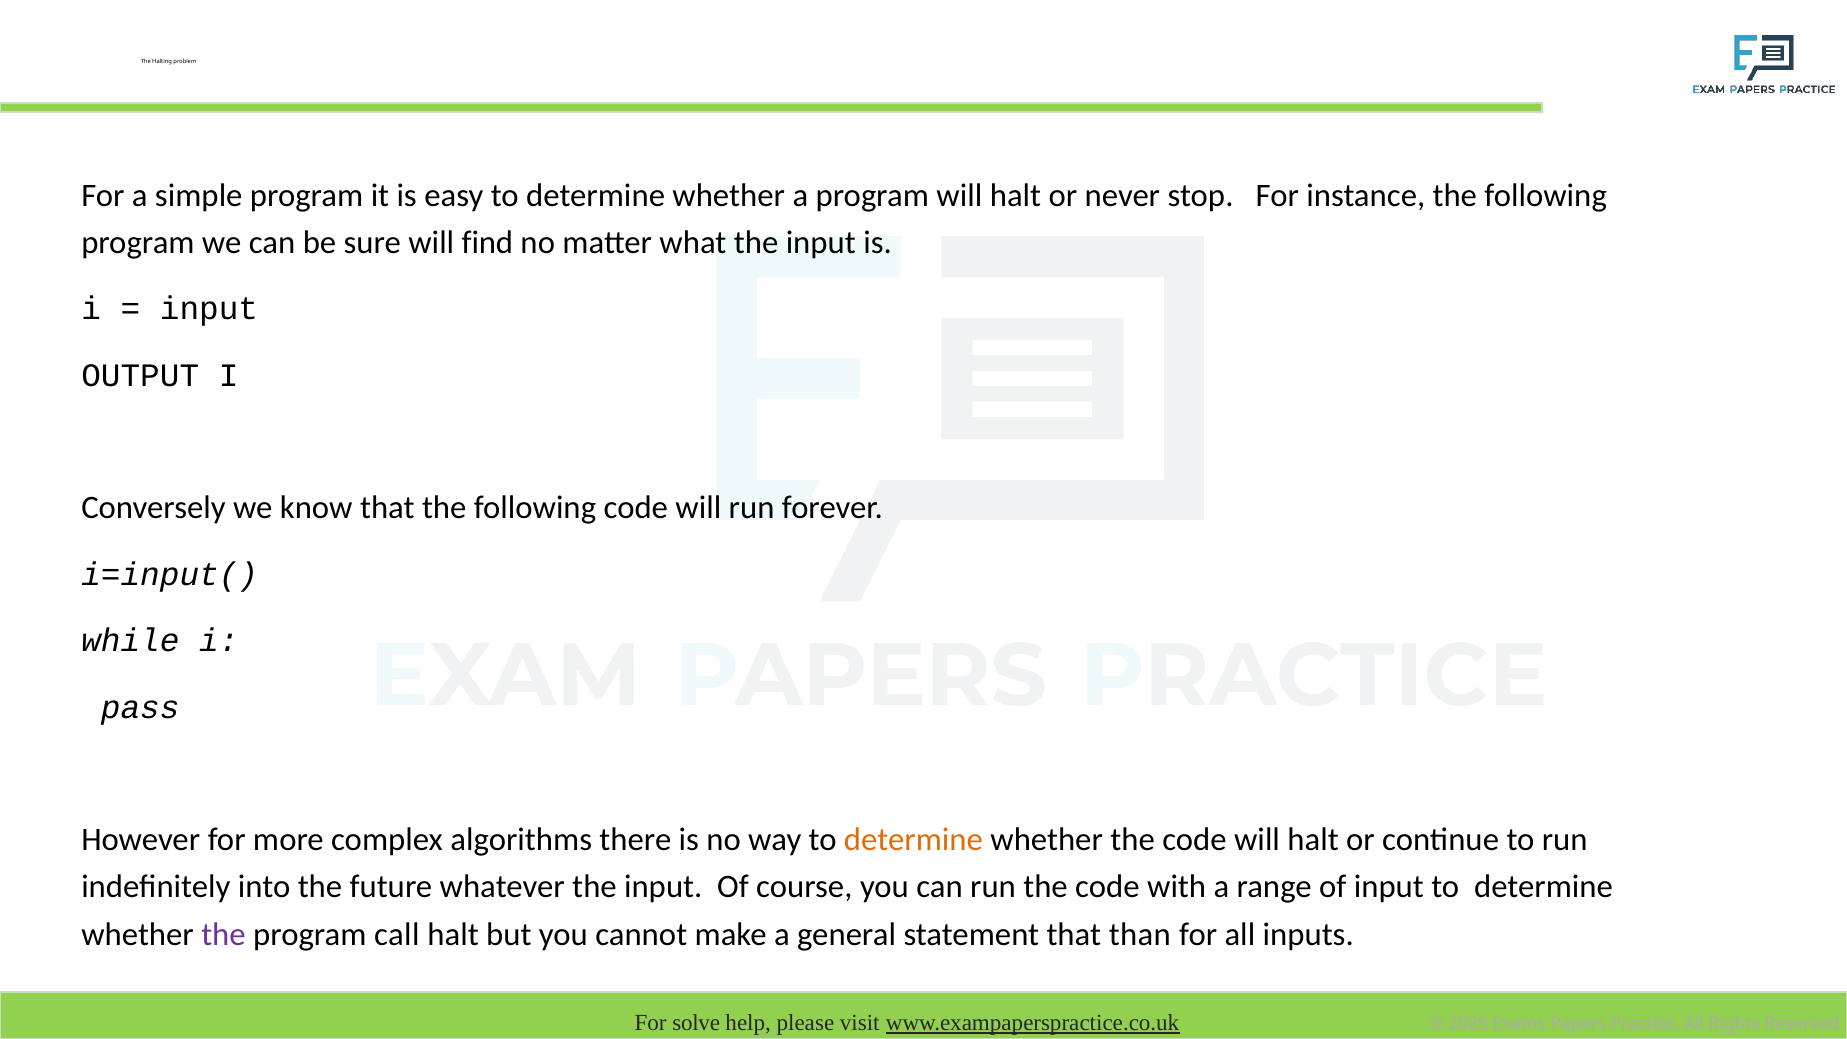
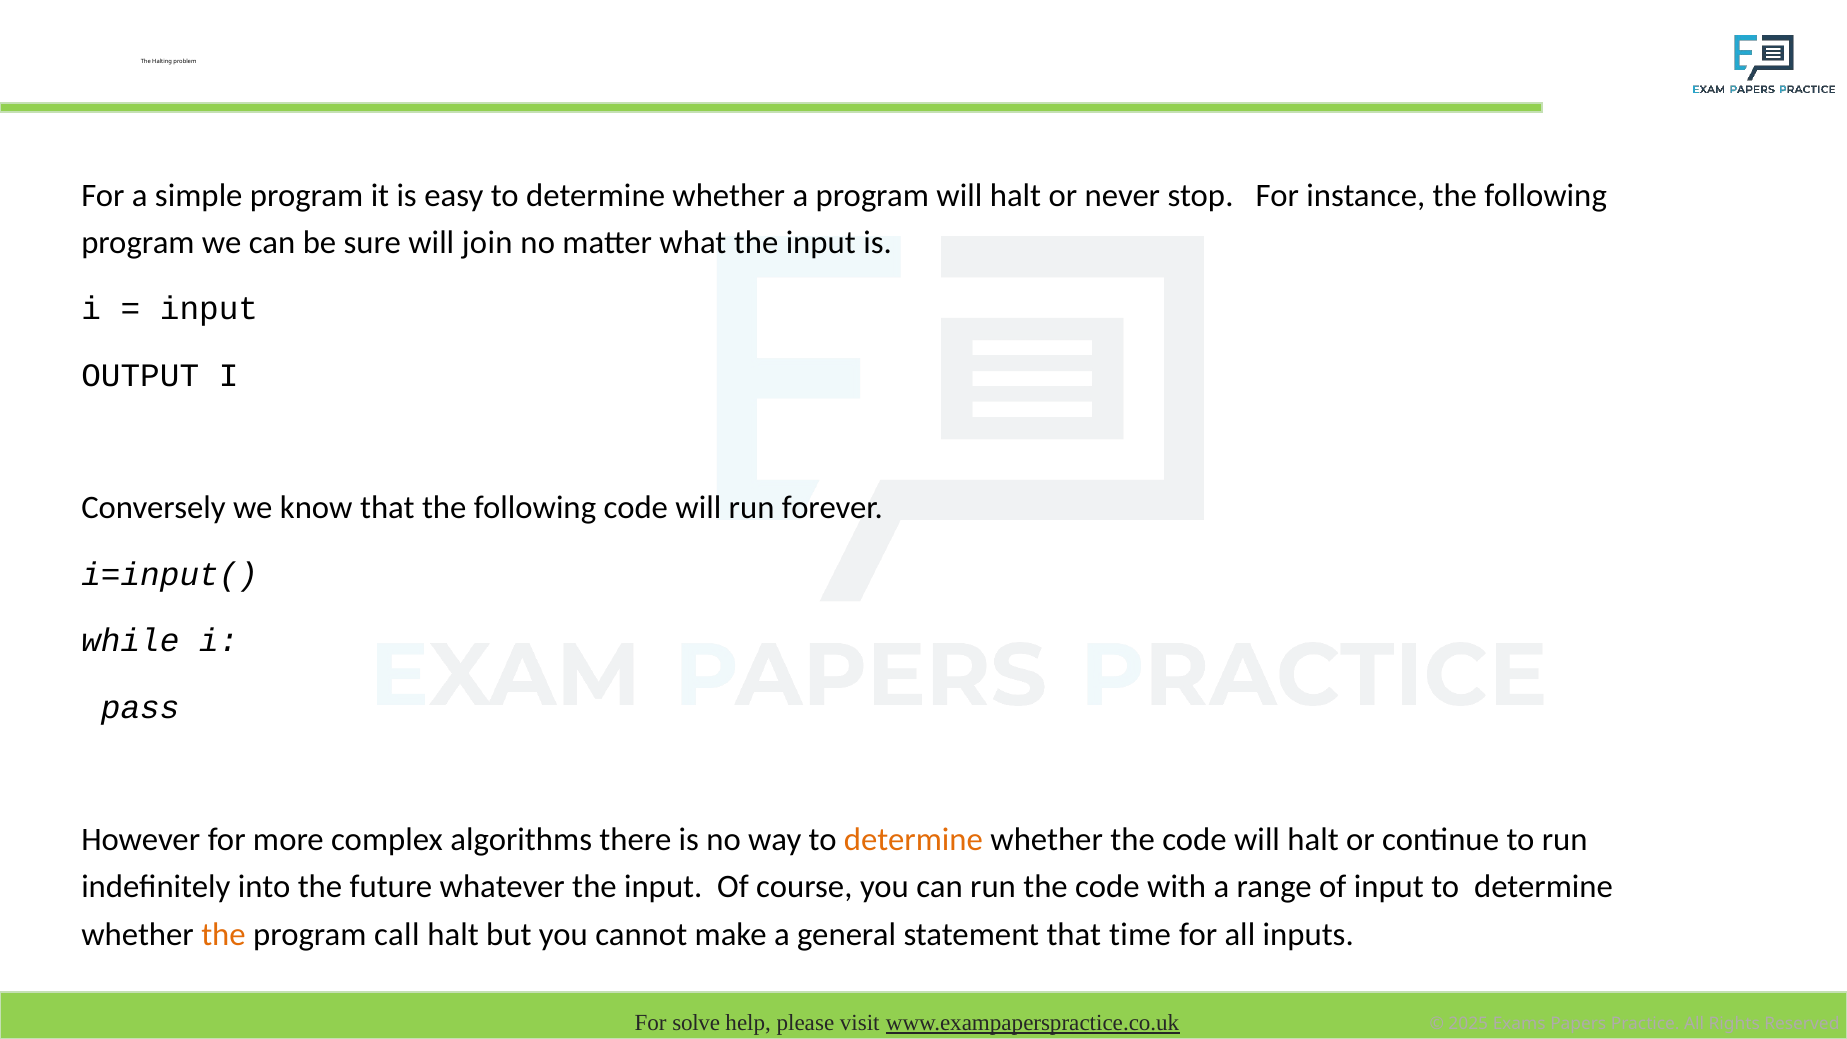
find: find -> join
the at (223, 934) colour: purple -> orange
than: than -> time
